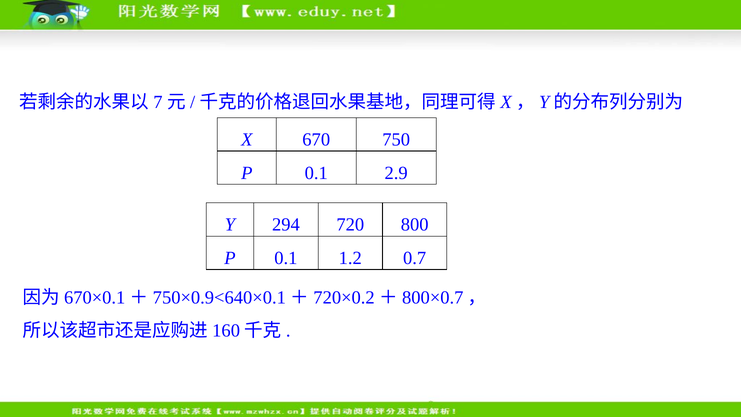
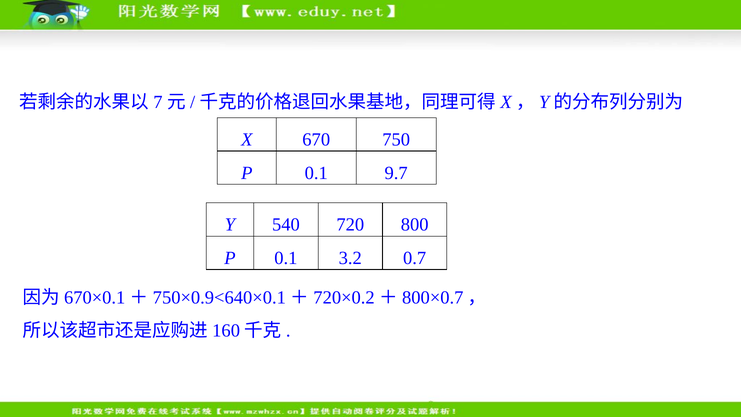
2.9: 2.9 -> 9.7
294: 294 -> 540
1.2: 1.2 -> 3.2
